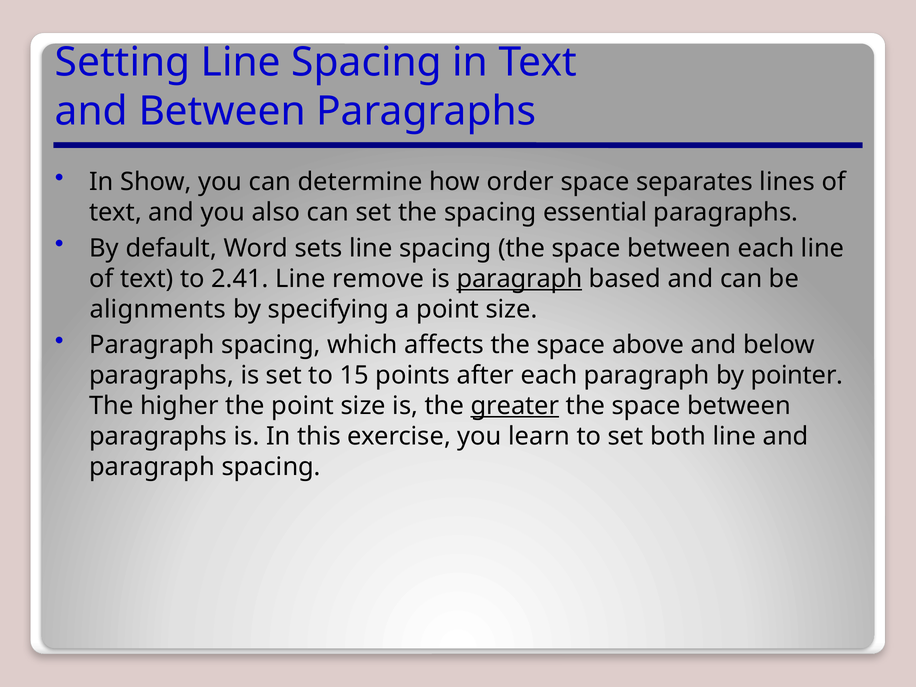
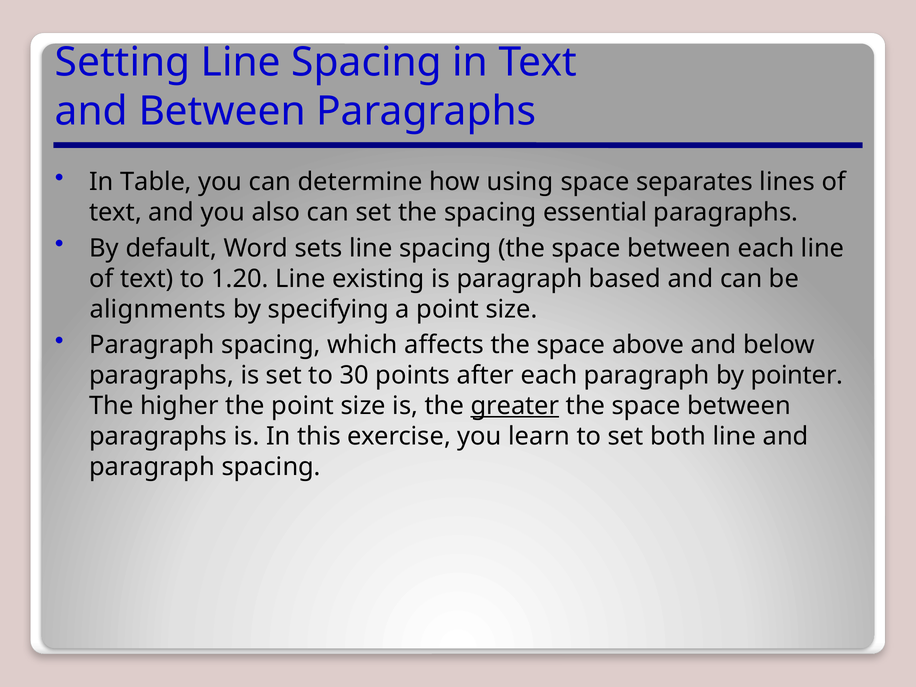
Show: Show -> Table
order: order -> using
2.41: 2.41 -> 1.20
remove: remove -> existing
paragraph at (519, 279) underline: present -> none
15: 15 -> 30
